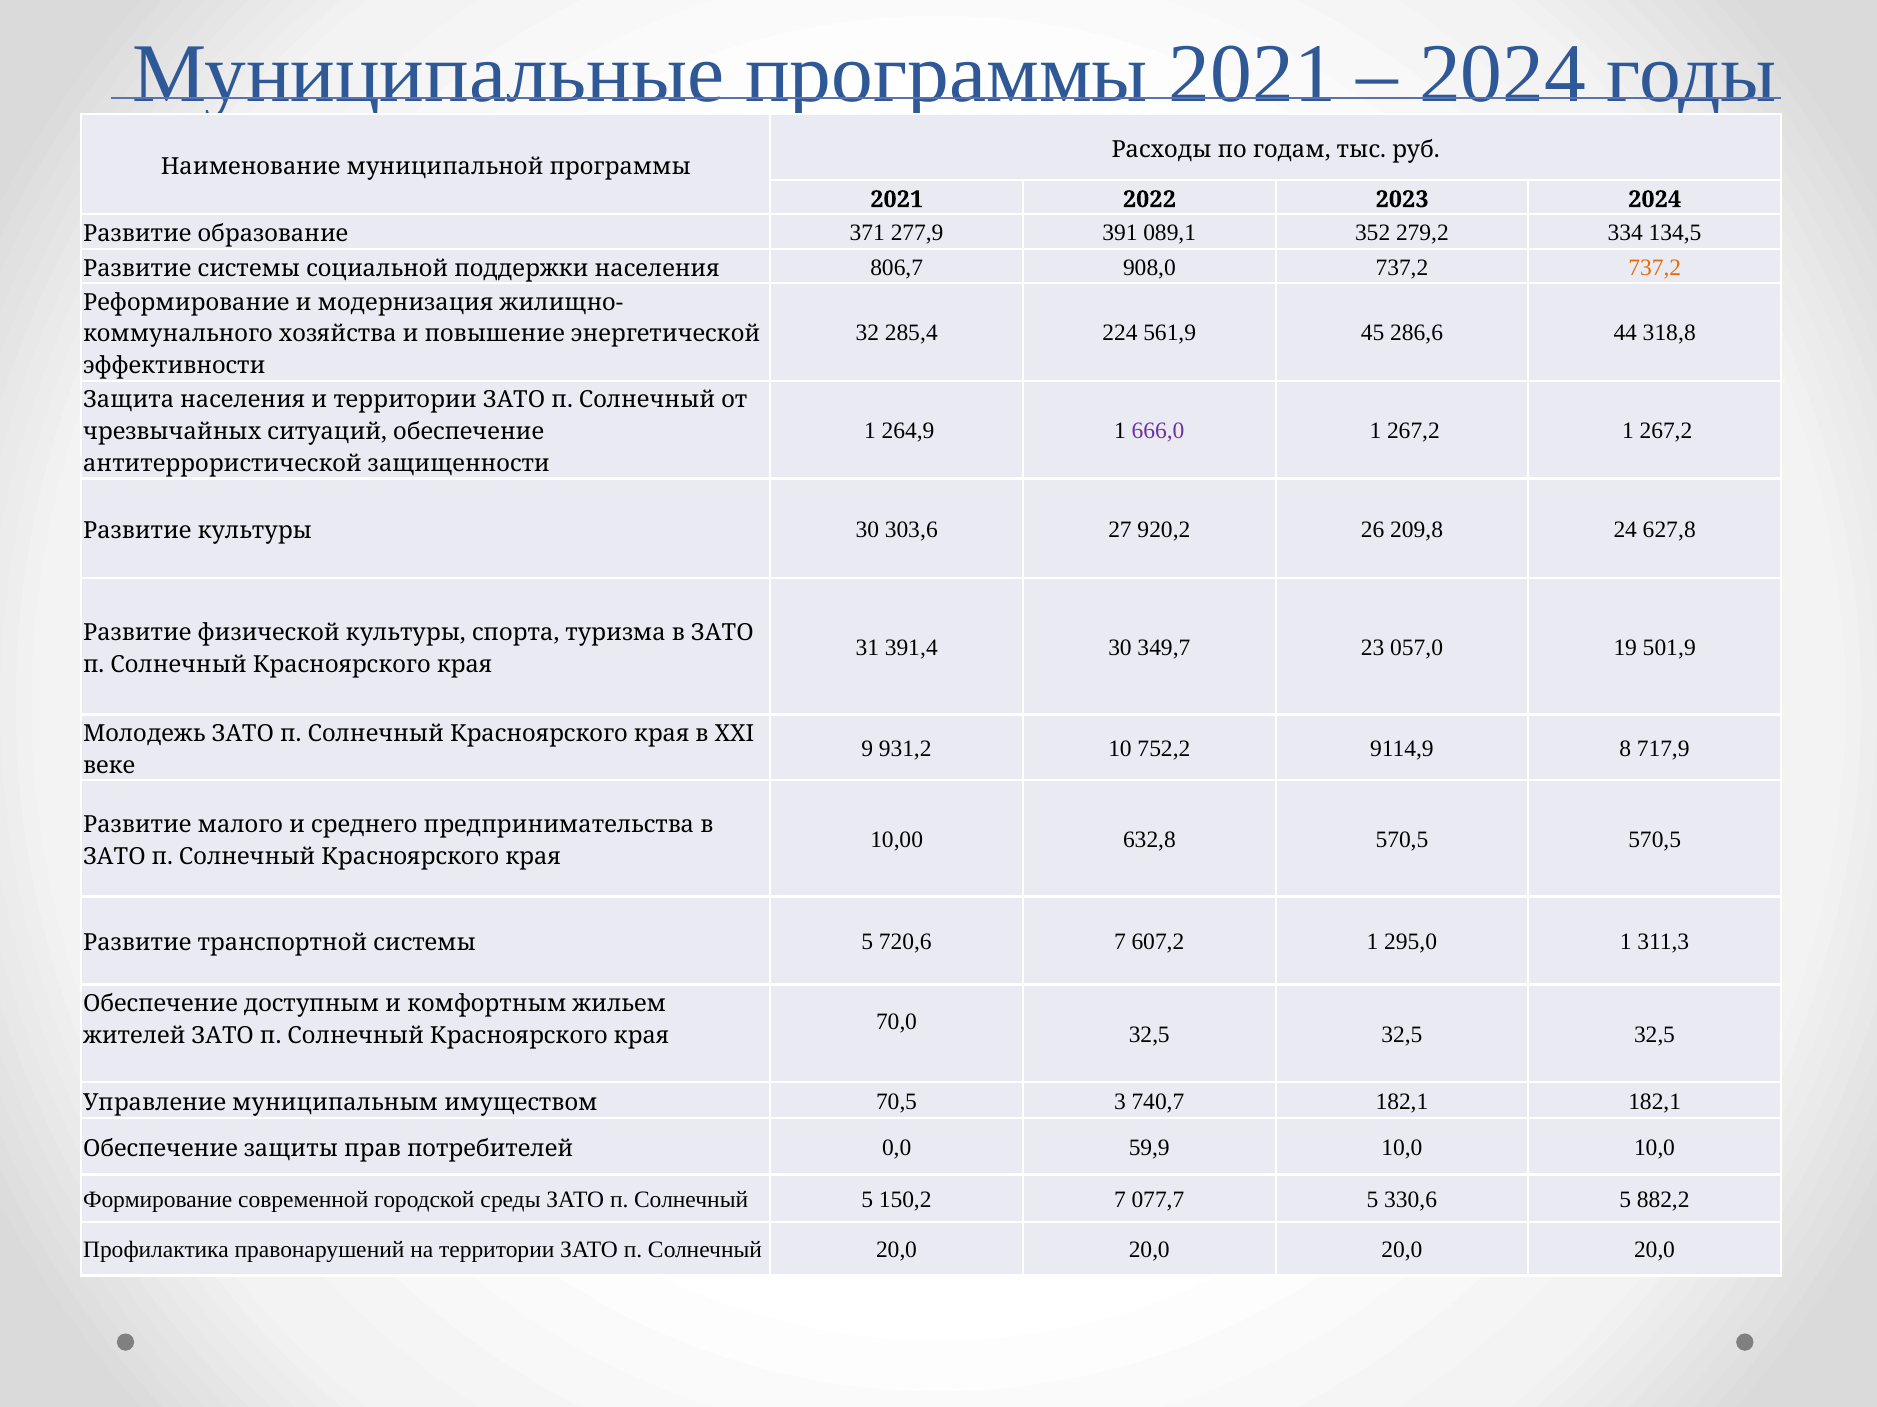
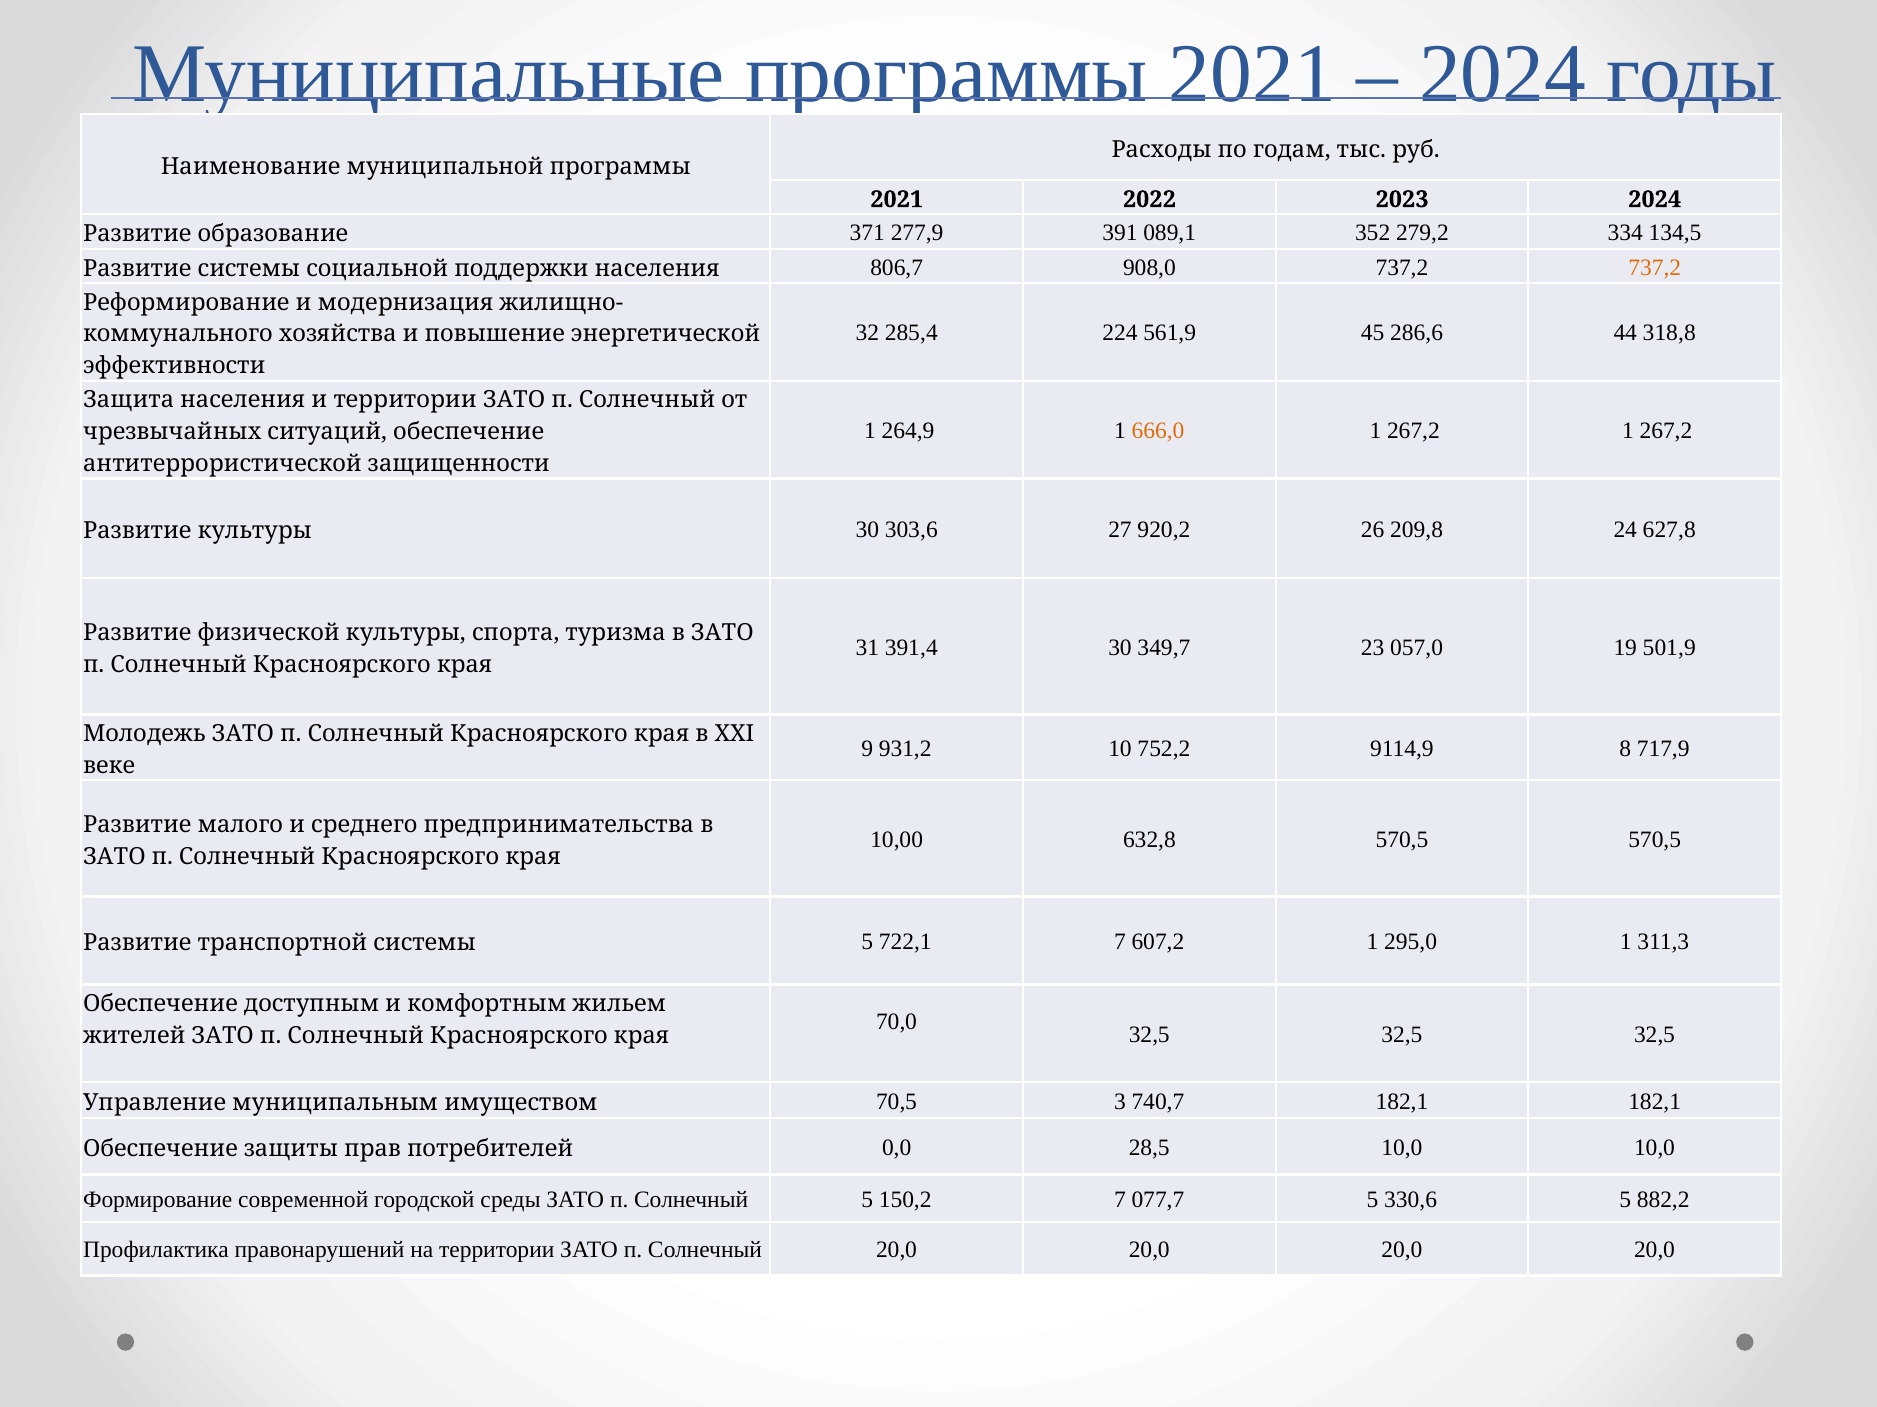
666,0 colour: purple -> orange
720,6: 720,6 -> 722,1
59,9: 59,9 -> 28,5
